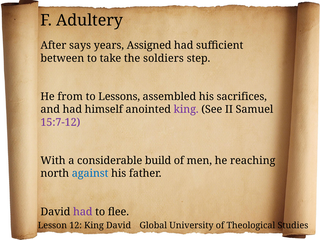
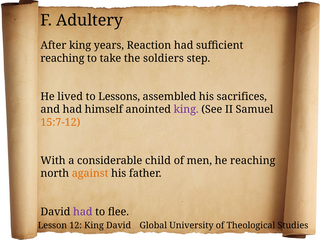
After says: says -> king
Assigned: Assigned -> Reaction
between at (62, 58): between -> reaching
from: from -> lived
15:7-12 colour: purple -> orange
build: build -> child
against colour: blue -> orange
